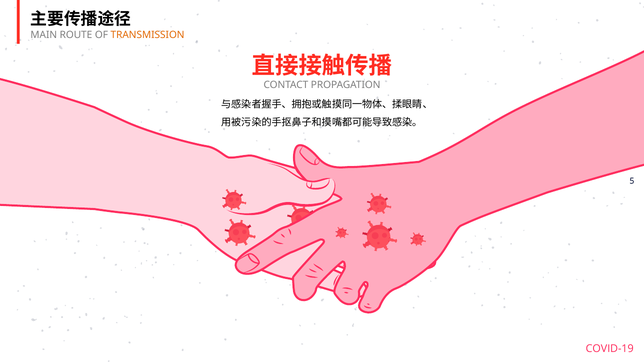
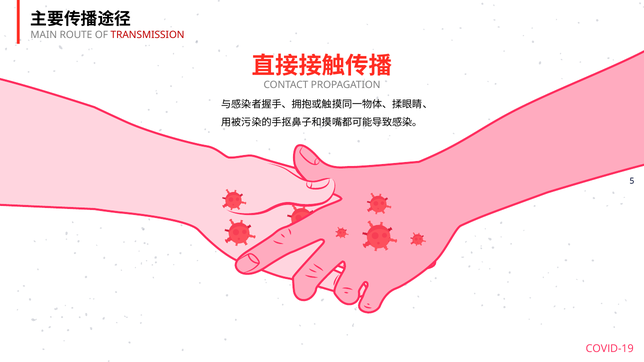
TRANSMISSION colour: orange -> red
